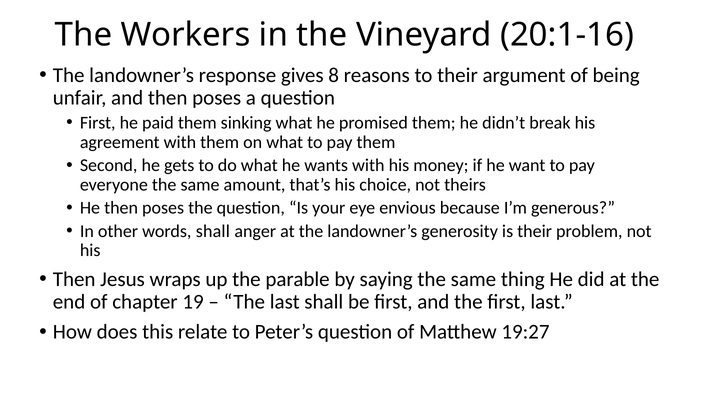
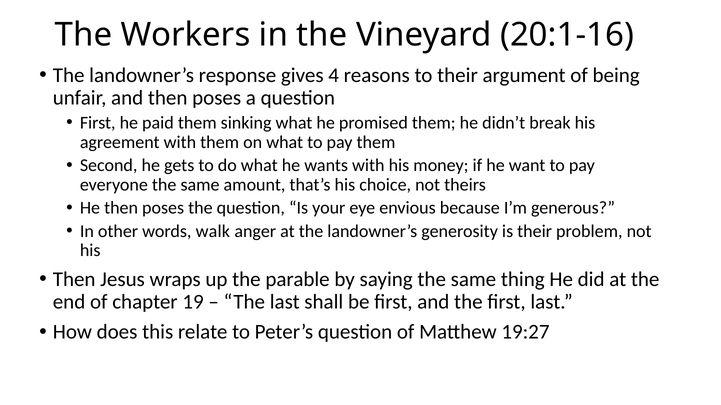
8: 8 -> 4
words shall: shall -> walk
